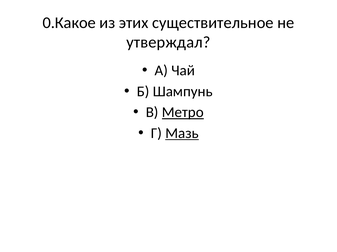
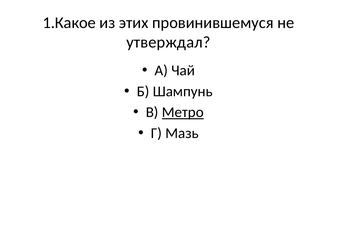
0.Какое: 0.Какое -> 1.Какое
существительное: существительное -> провинившемуся
Мазь underline: present -> none
